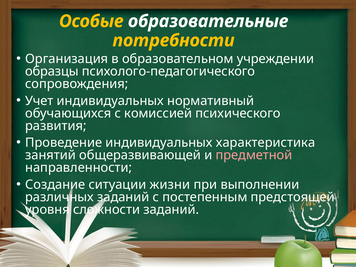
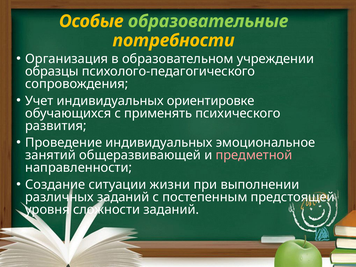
образовательные colour: white -> light green
нормативный: нормативный -> ориентировке
комиссией: комиссией -> применять
характеристика: характеристика -> эмоциональное
